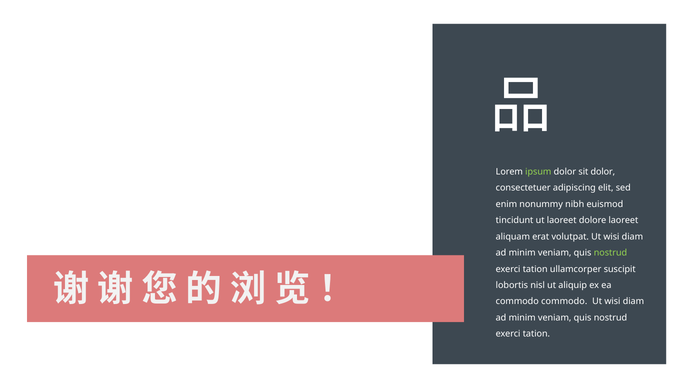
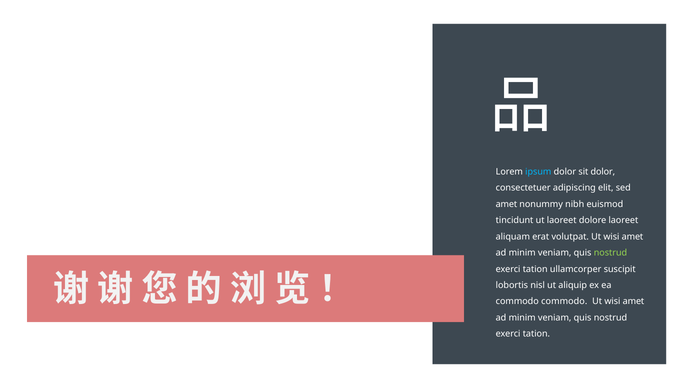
ipsum colour: light green -> light blue
enim at (506, 204): enim -> amet
volutpat Ut wisi diam: diam -> amet
diam at (633, 302): diam -> amet
